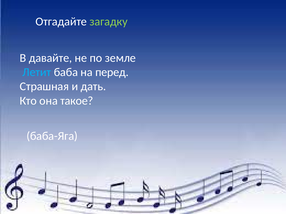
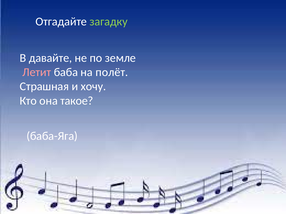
Летит colour: light blue -> pink
перед: перед -> полёт
дать: дать -> хочу
